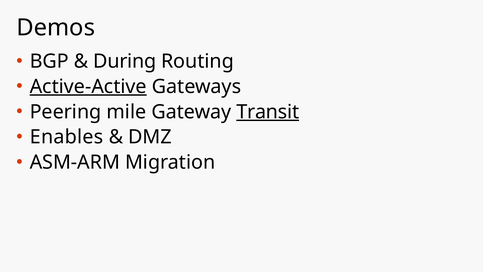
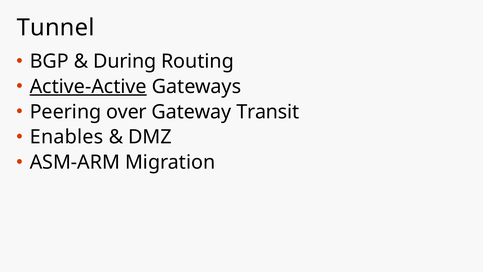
Demos: Demos -> Tunnel
mile: mile -> over
Transit underline: present -> none
